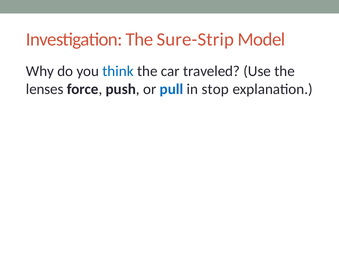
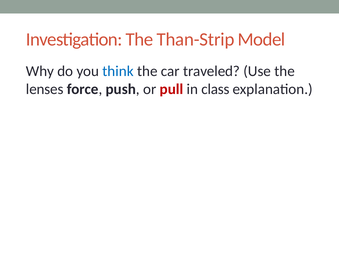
Sure-Strip: Sure-Strip -> Than-Strip
pull colour: blue -> red
stop: stop -> class
